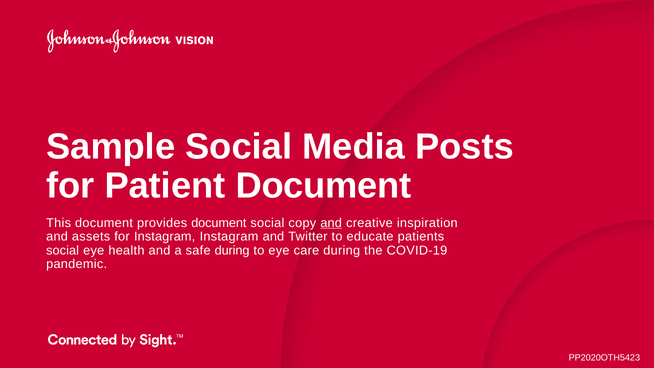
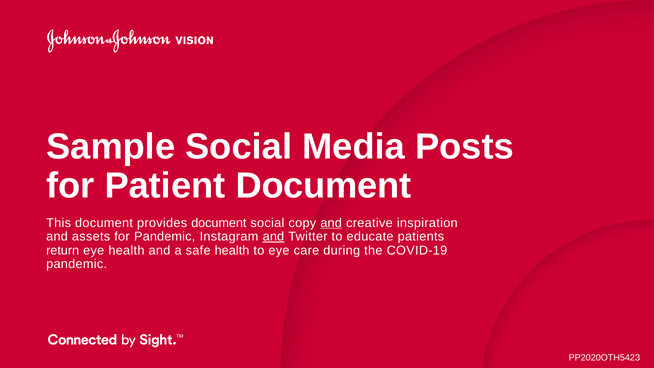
for Instagram: Instagram -> Pandemic
and at (273, 237) underline: none -> present
social at (63, 250): social -> return
safe during: during -> health
